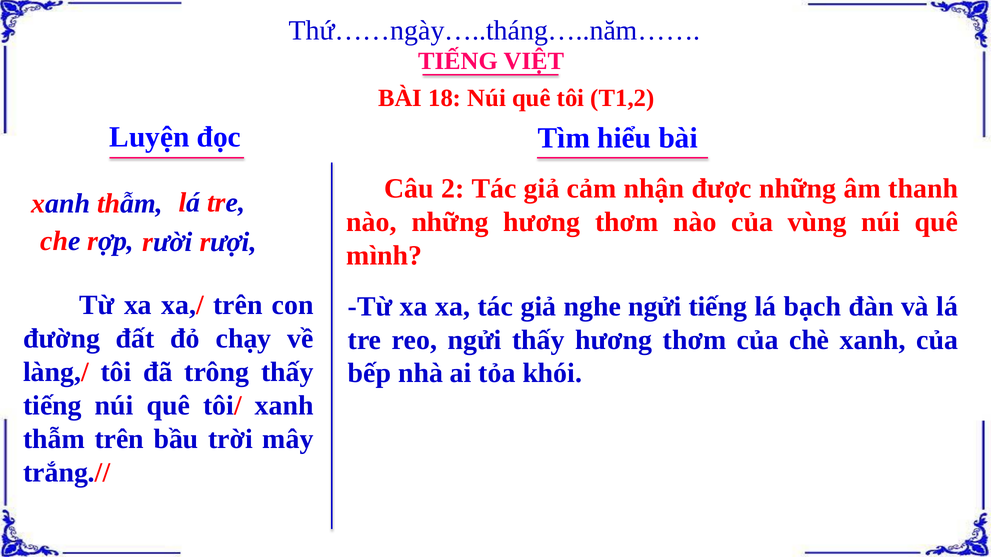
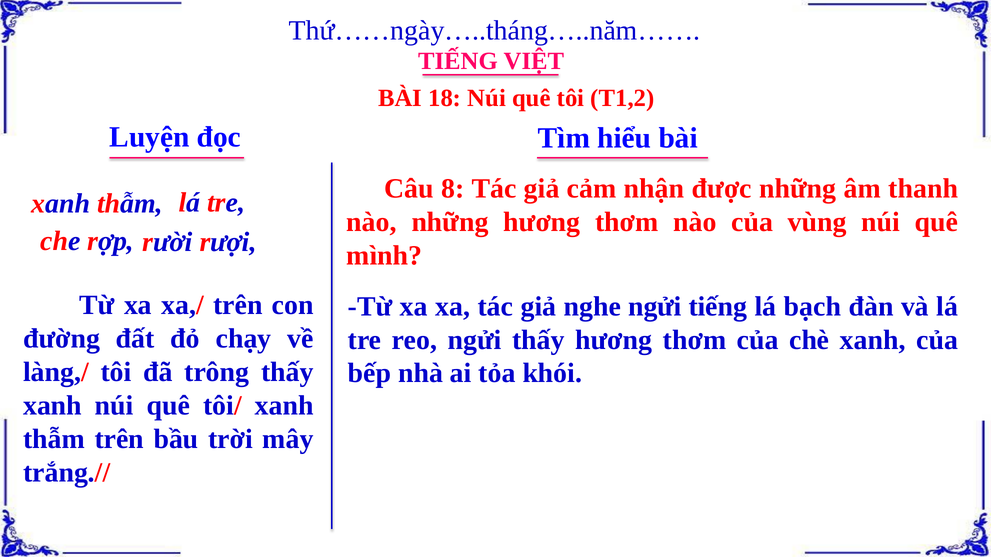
2: 2 -> 8
tiếng at (52, 405): tiếng -> xanh
